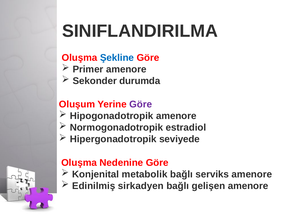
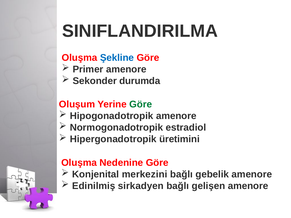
Göre at (141, 104) colour: purple -> green
seviyede: seviyede -> üretimini
metabolik: metabolik -> merkezini
serviks: serviks -> gebelik
